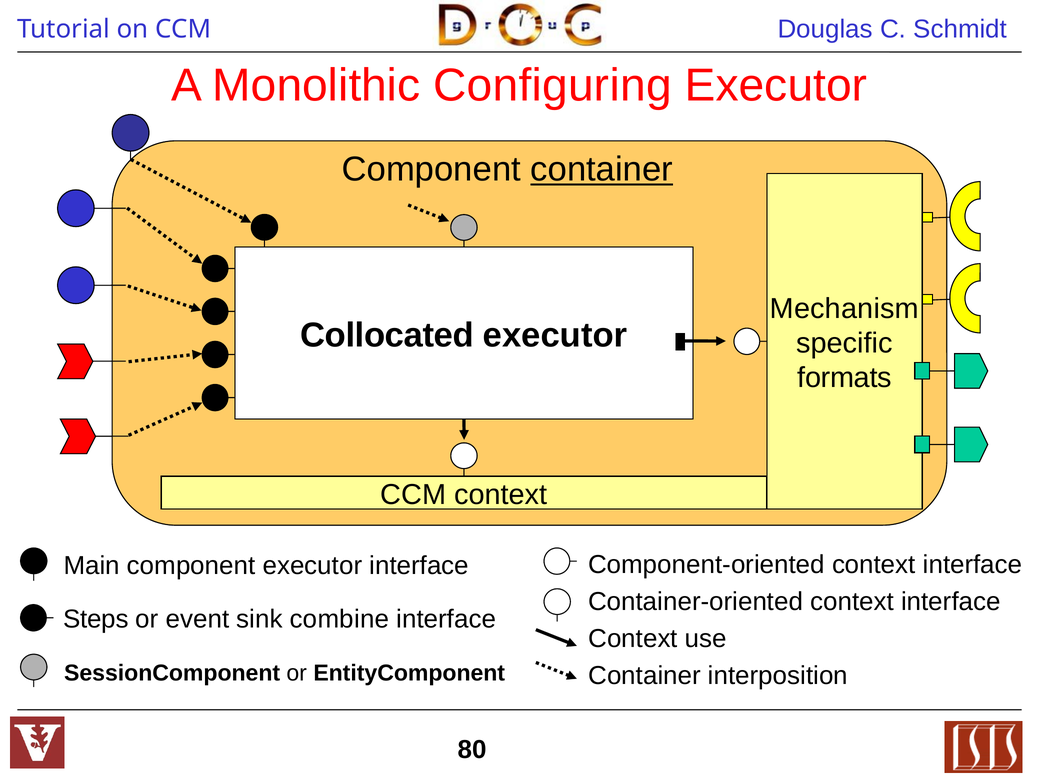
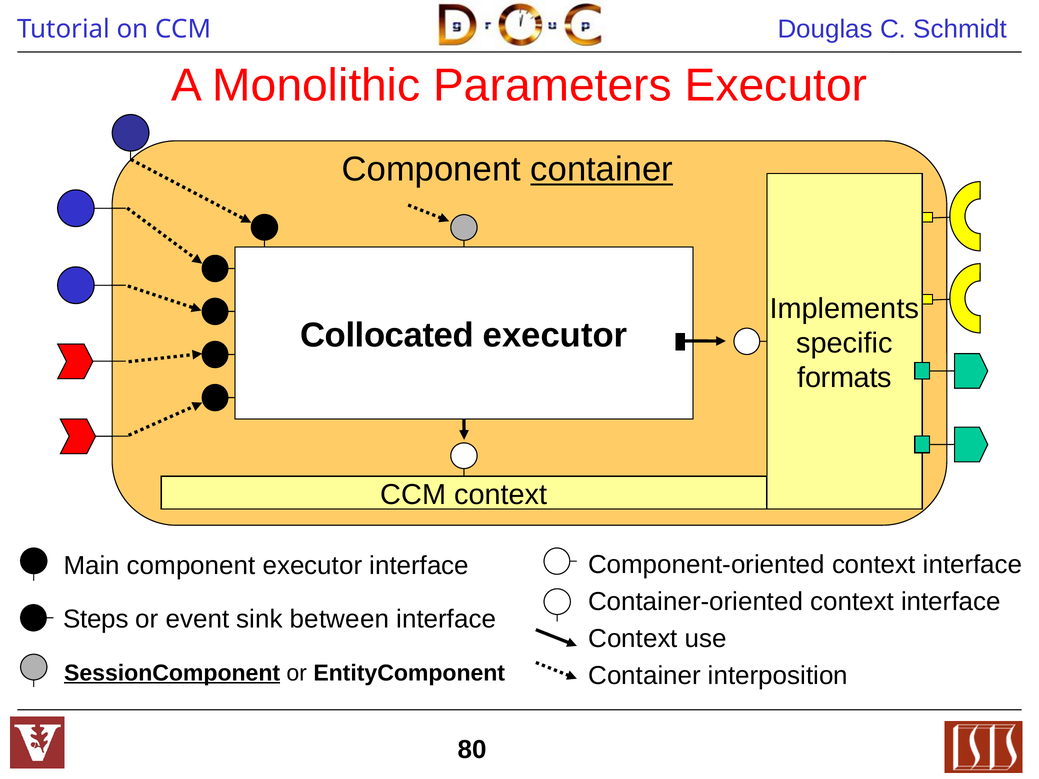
Configuring: Configuring -> Parameters
Mechanism: Mechanism -> Implements
combine: combine -> between
SessionComponent underline: none -> present
